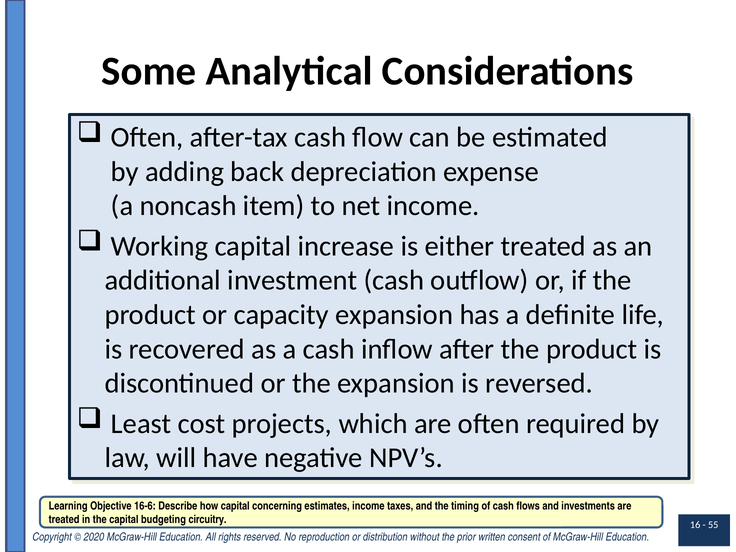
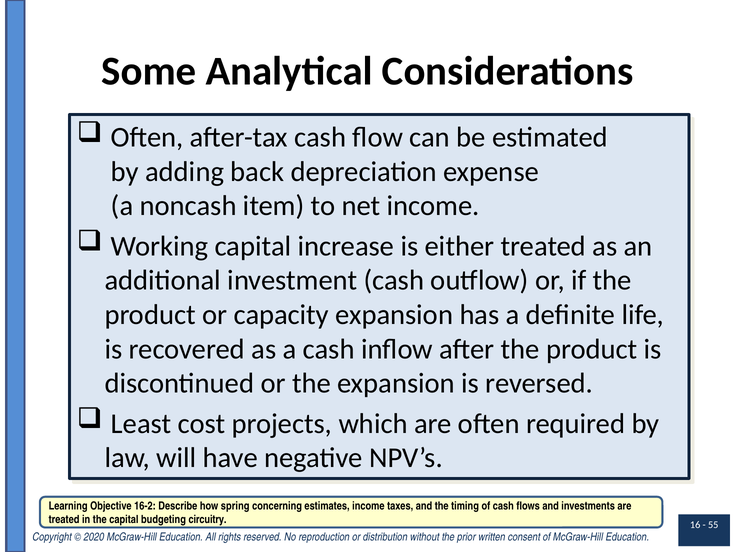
16-6: 16-6 -> 16-2
how capital: capital -> spring
